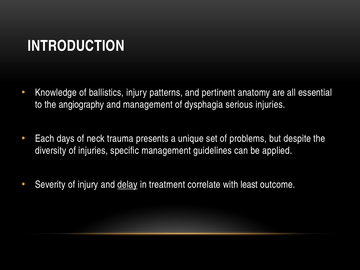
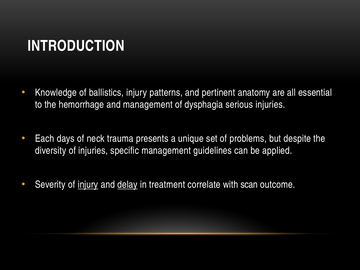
angiography: angiography -> hemorrhage
injury at (88, 185) underline: none -> present
least: least -> scan
